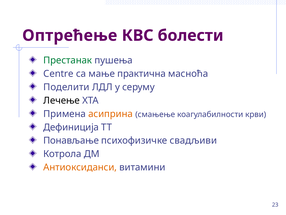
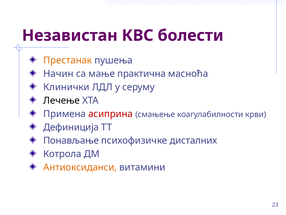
Оптрећење: Оптрећење -> Независтан
Престанак colour: green -> orange
Centre: Centre -> Начин
Поделити: Поделити -> Клинички
асиприна colour: orange -> red
свадљиви: свадљиви -> дисталних
